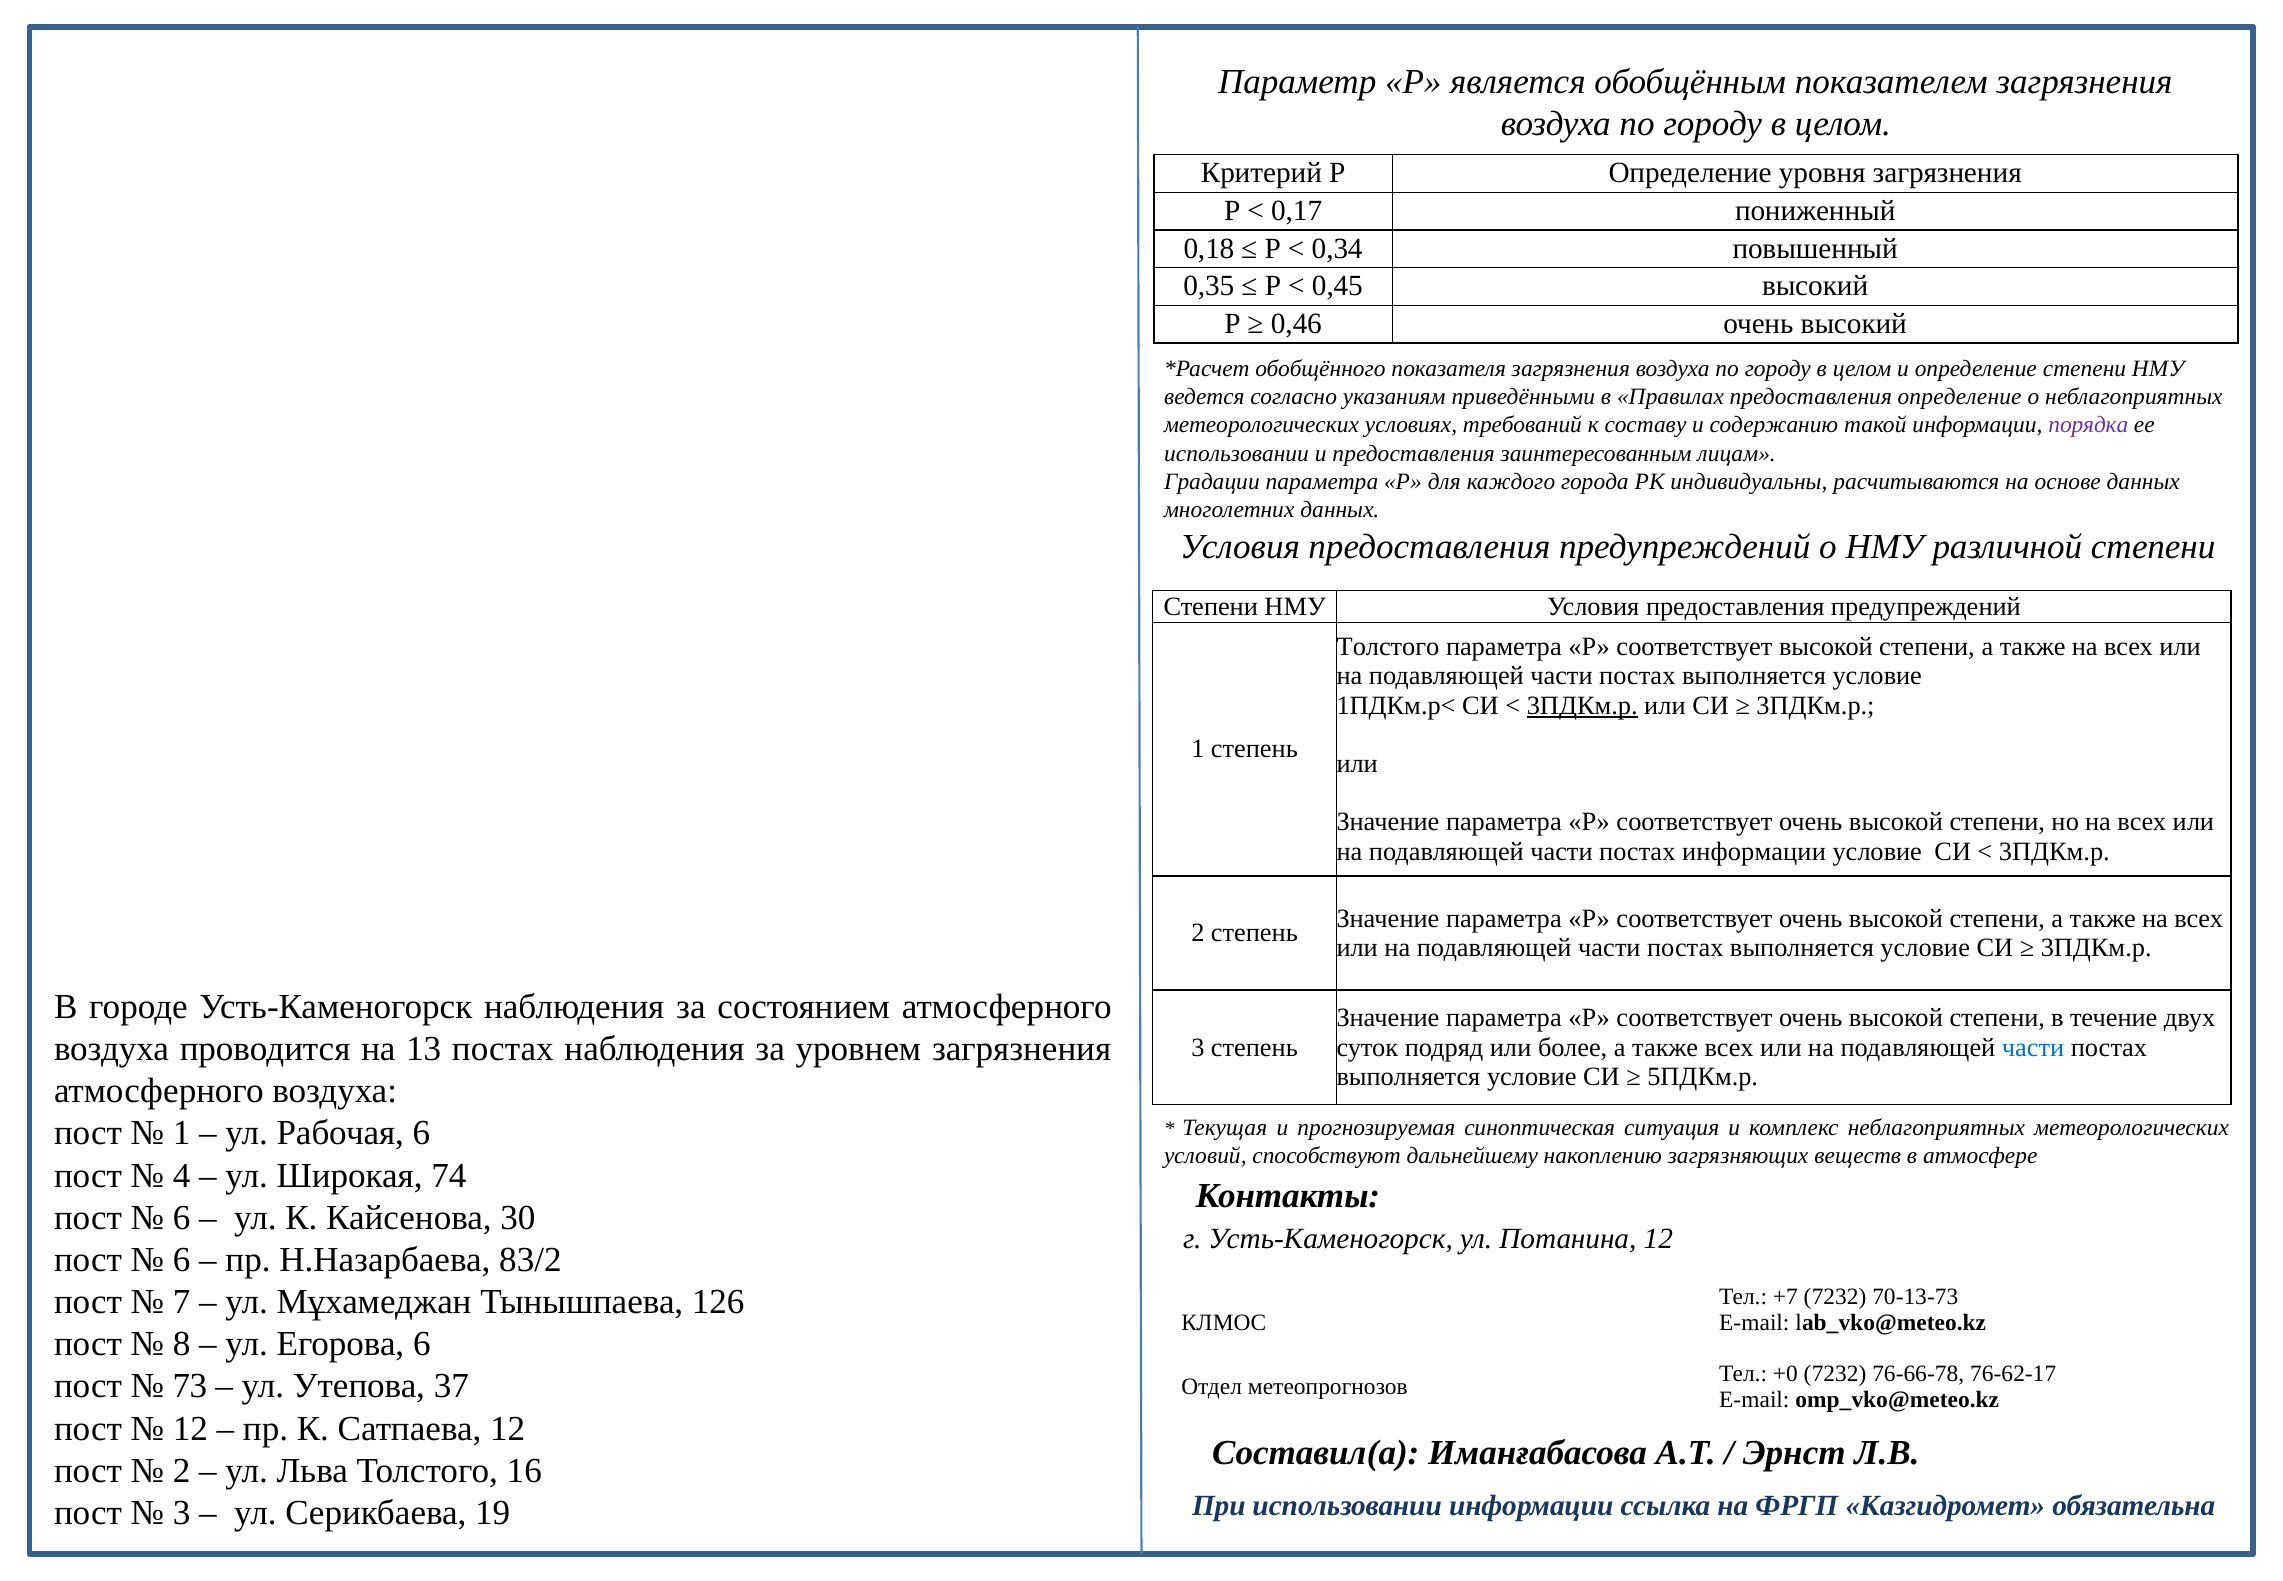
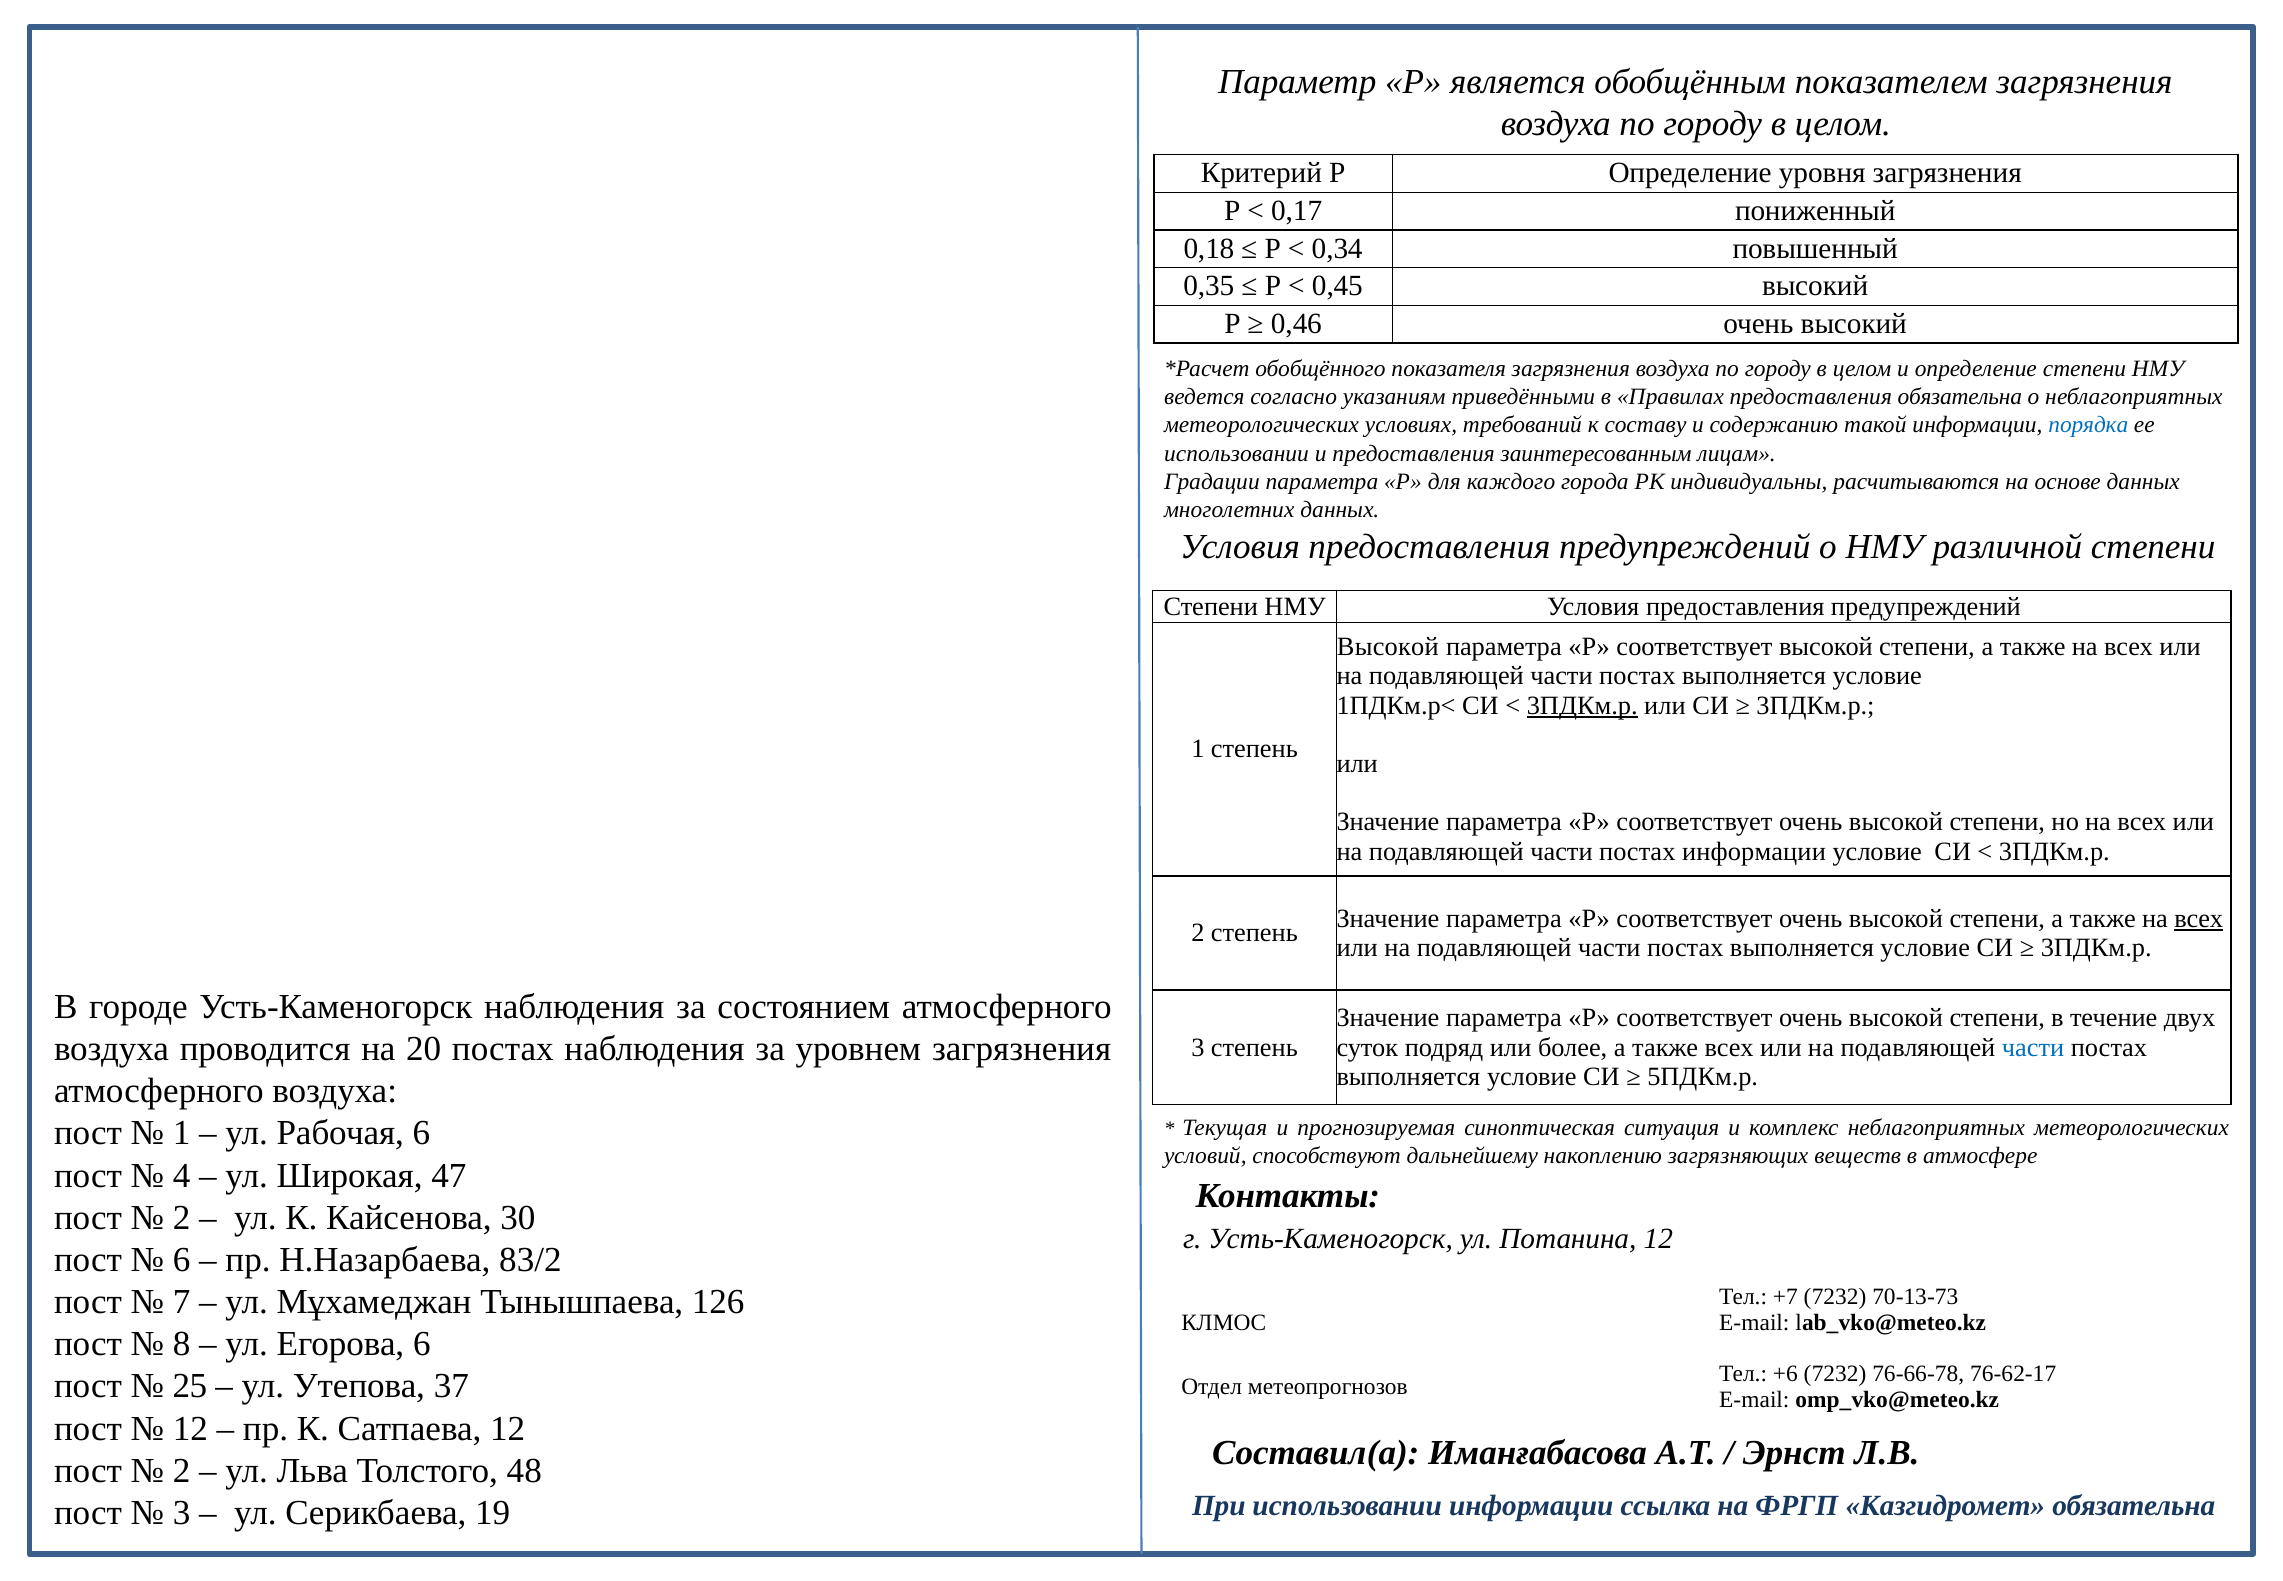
предоставления определение: определение -> обязательна
порядка colour: purple -> blue
Толстого at (1388, 647): Толстого -> Высокой
всех at (2199, 918) underline: none -> present
13: 13 -> 20
74: 74 -> 47
6 at (182, 1217): 6 -> 2
+0: +0 -> +6
73: 73 -> 25
16: 16 -> 48
